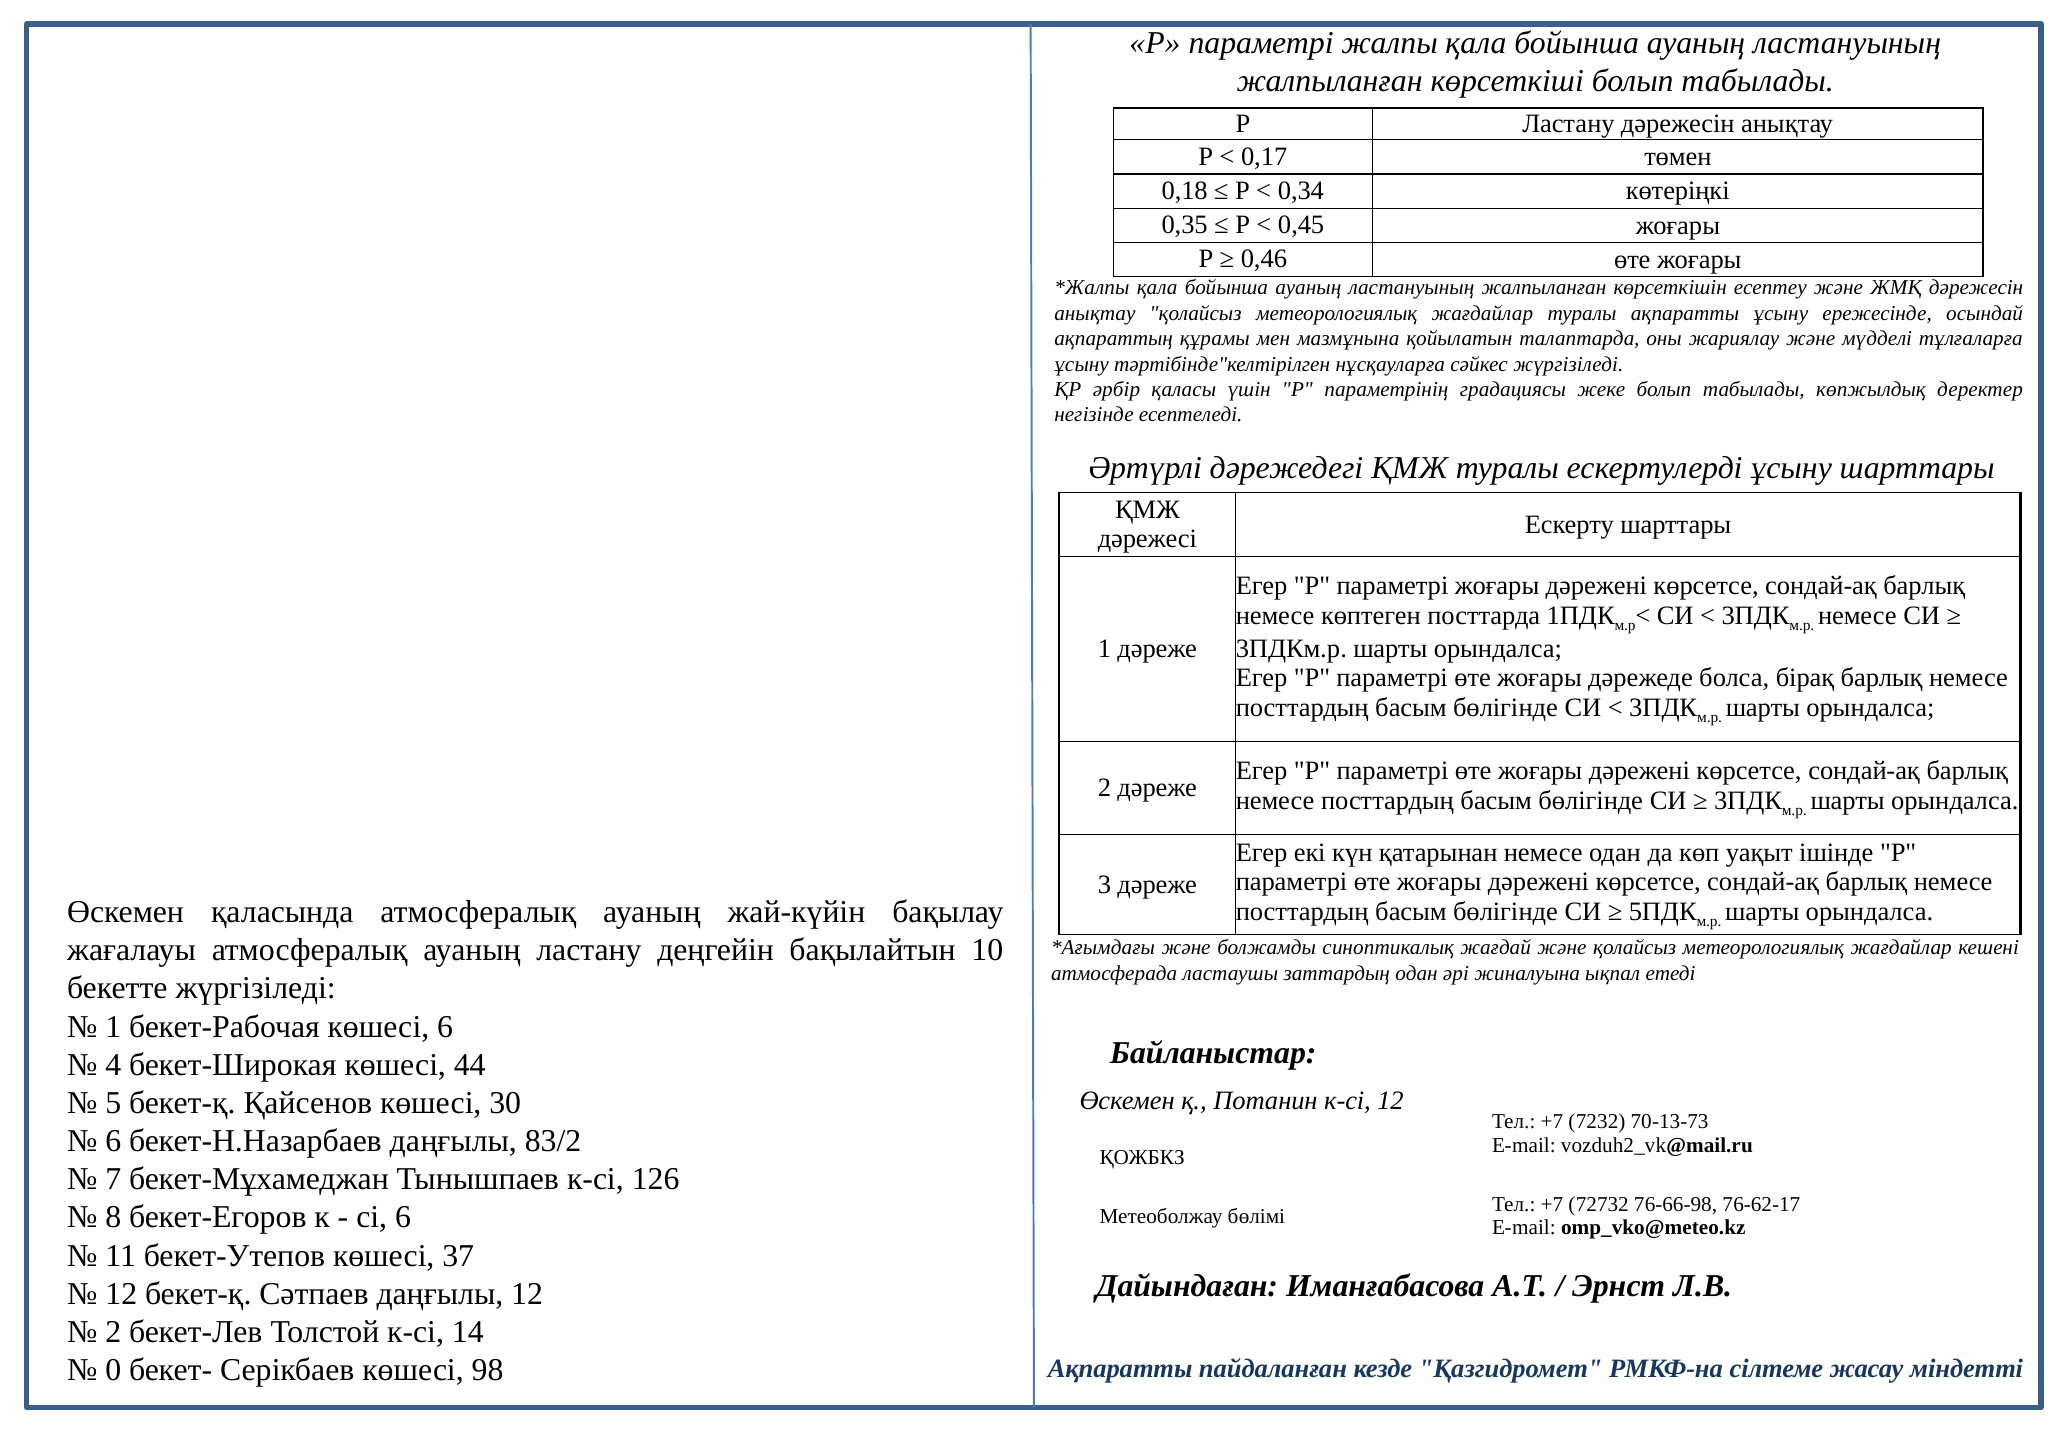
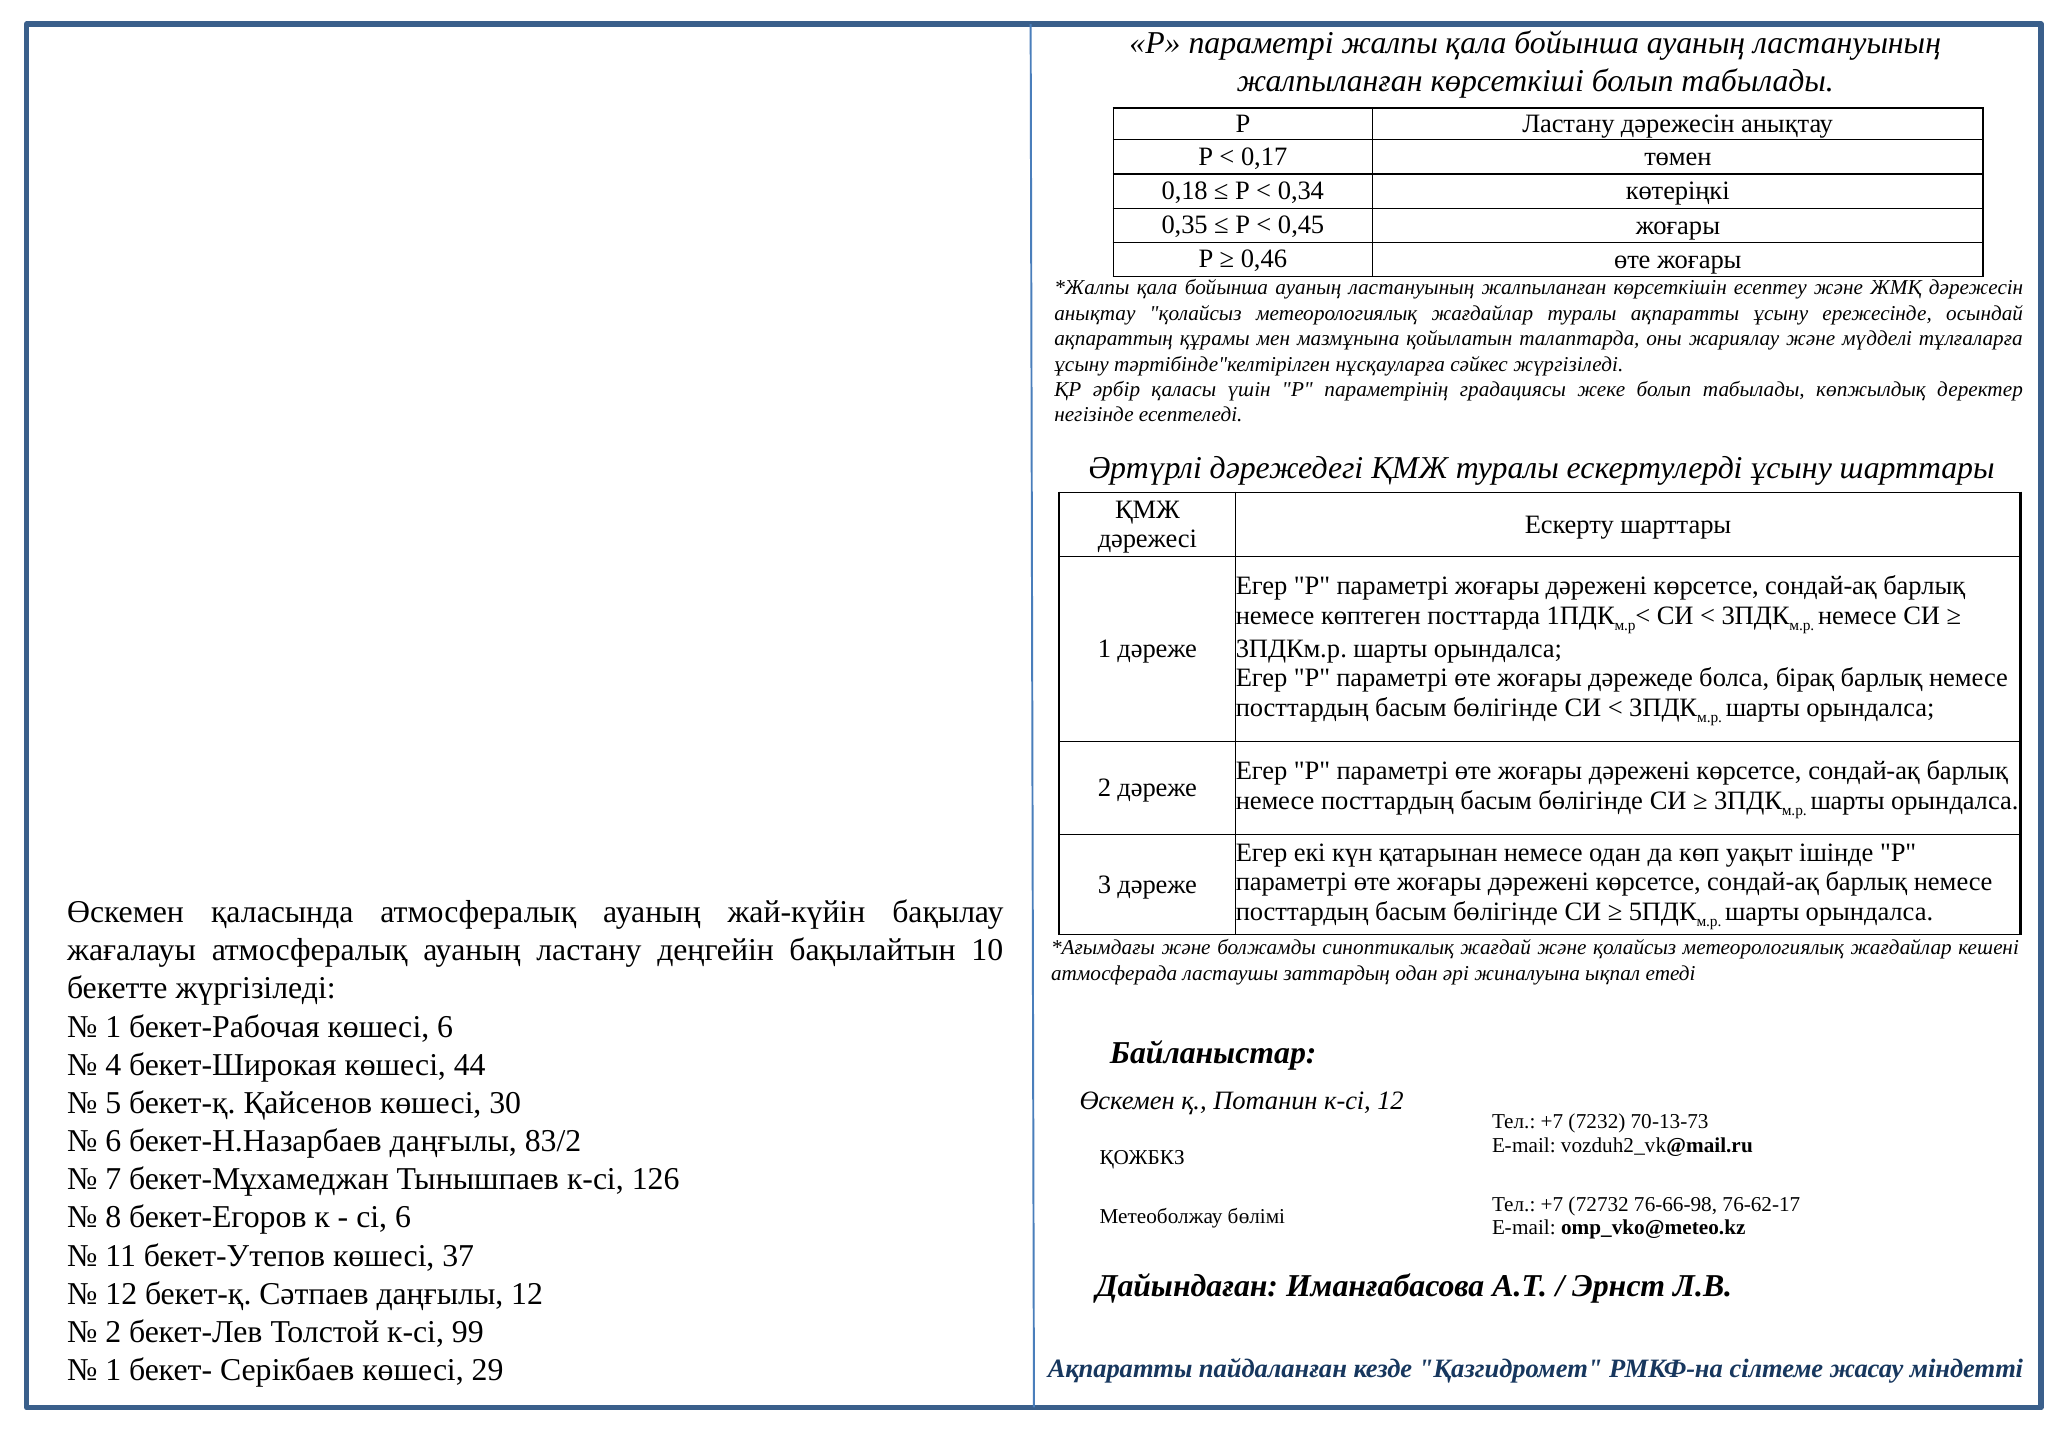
14: 14 -> 99
0 at (113, 1370): 0 -> 1
98: 98 -> 29
